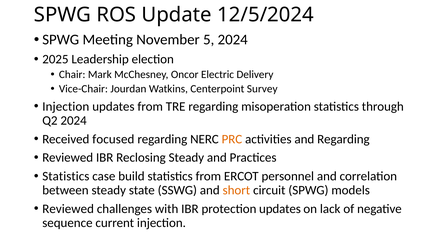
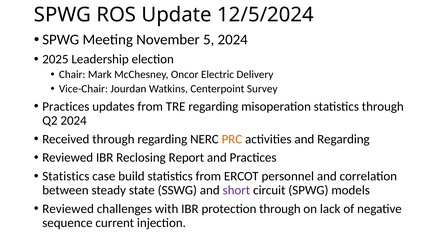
Injection at (66, 107): Injection -> Practices
Received focused: focused -> through
Reclosing Steady: Steady -> Report
short colour: orange -> purple
protection updates: updates -> through
